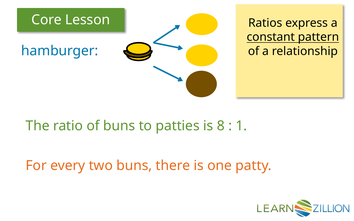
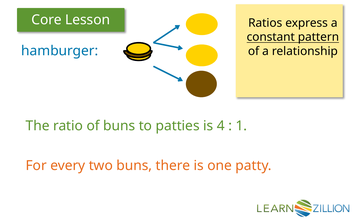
8: 8 -> 4
